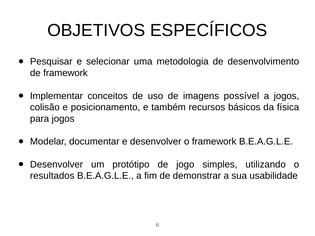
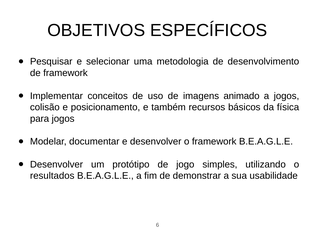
possível: possível -> animado
